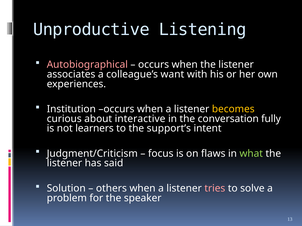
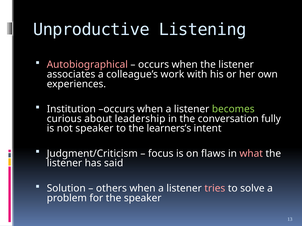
want: want -> work
becomes colour: yellow -> light green
interactive: interactive -> leadership
not learners: learners -> speaker
support’s: support’s -> learners’s
what colour: light green -> pink
